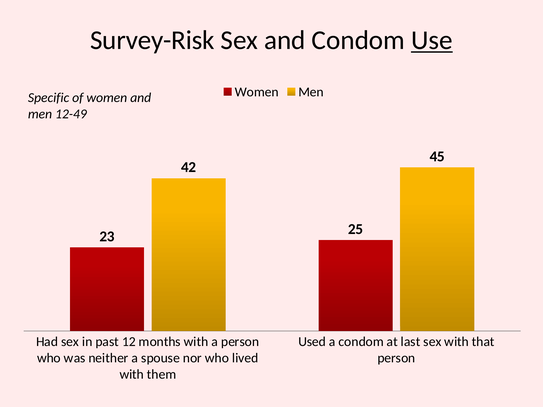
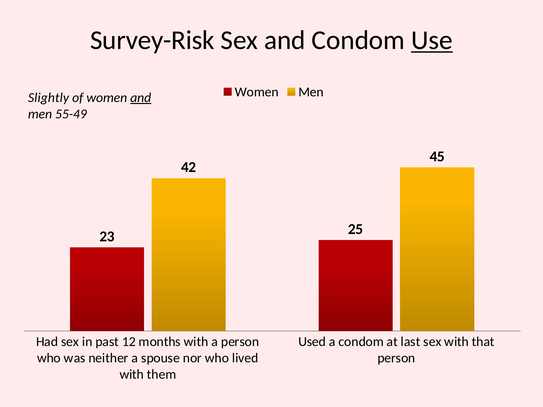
Specific: Specific -> Slightly
and at (141, 98) underline: none -> present
12-49: 12-49 -> 55-49
